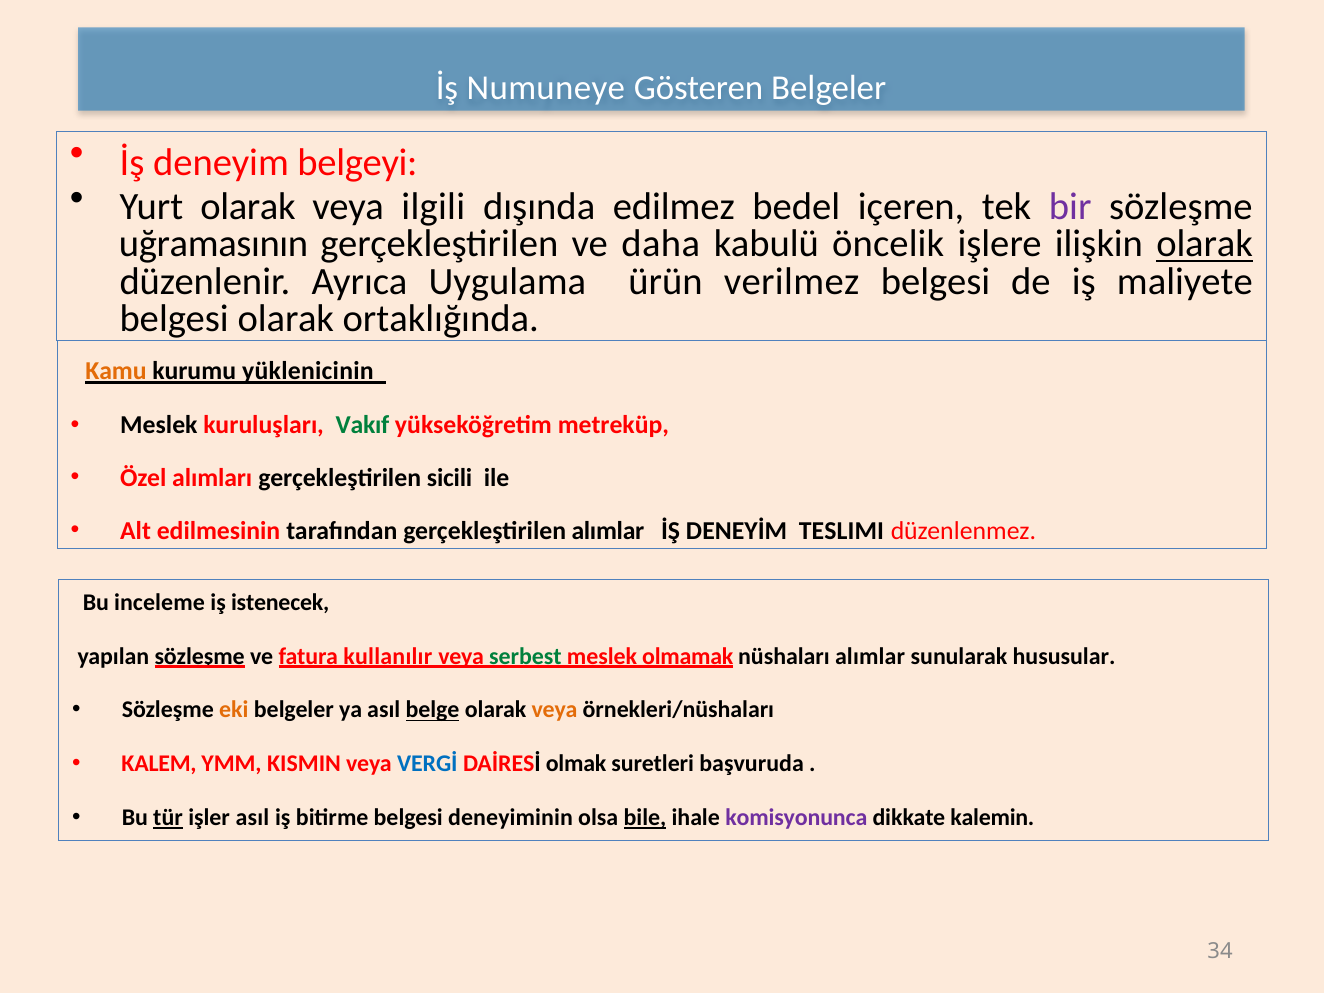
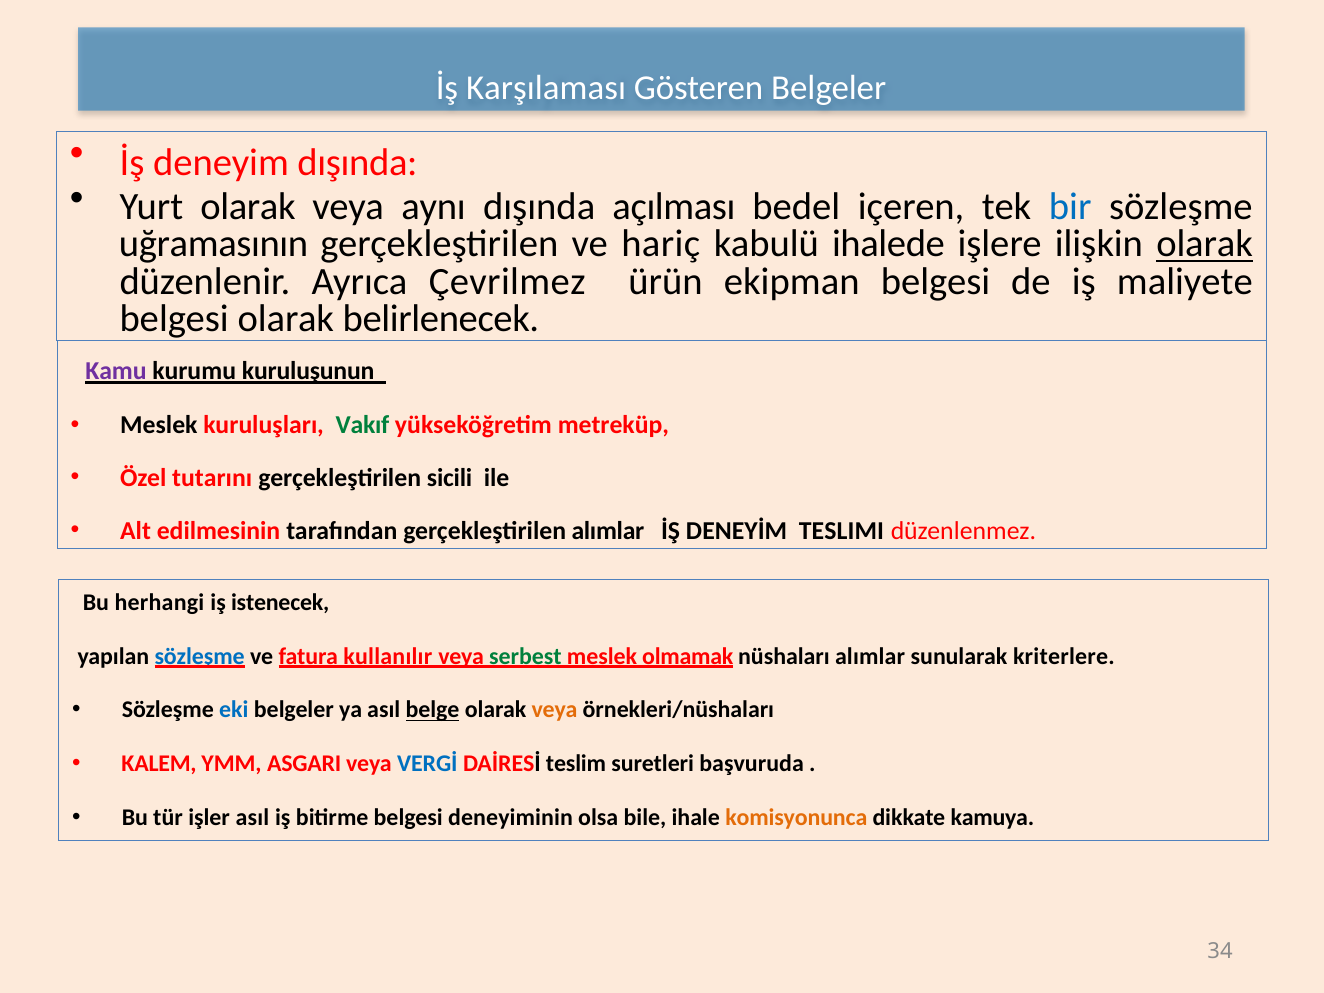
Numuneye: Numuneye -> Karşılaması
deneyim belgeyi: belgeyi -> dışında
ilgili: ilgili -> aynı
edilmez: edilmez -> açılması
bir colour: purple -> blue
daha: daha -> hariç
öncelik: öncelik -> ihalede
Uygulama: Uygulama -> Çevrilmez
verilmez: verilmez -> ekipman
ortaklığında: ortaklığında -> belirlenecek
Kamu colour: orange -> purple
yüklenicinin: yüklenicinin -> kuruluşunun
alımları: alımları -> tutarını
inceleme: inceleme -> herhangi
sözleşme at (200, 656) colour: black -> blue
hususular: hususular -> kriterlere
eki colour: orange -> blue
KISMIN: KISMIN -> ASGARI
olmak: olmak -> teslim
tür underline: present -> none
bile underline: present -> none
komisyonunca colour: purple -> orange
kalemin: kalemin -> kamuya
